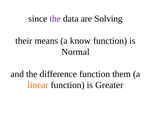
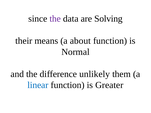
know: know -> about
difference function: function -> unlikely
linear colour: orange -> blue
